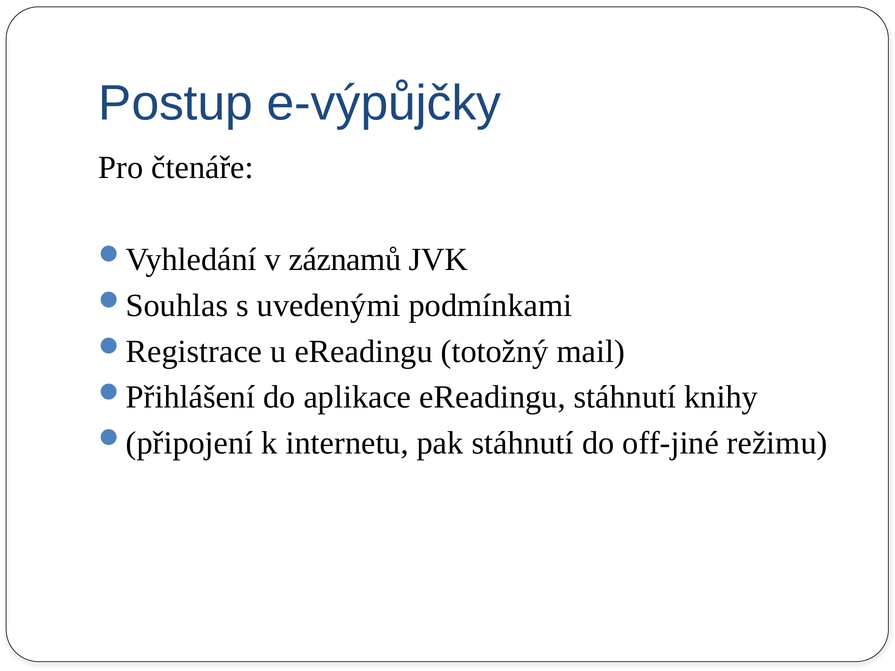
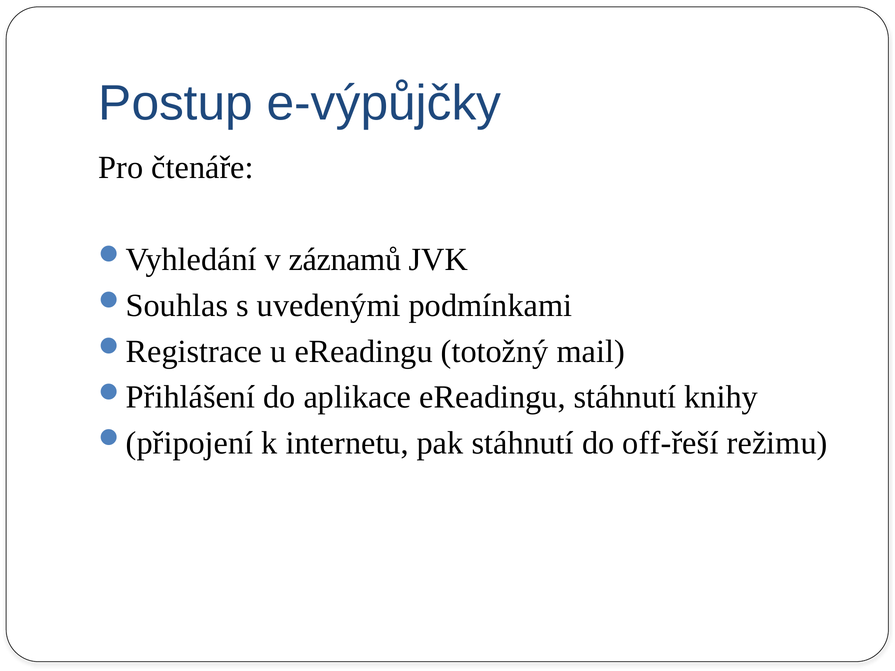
off-jiné: off-jiné -> off-řeší
